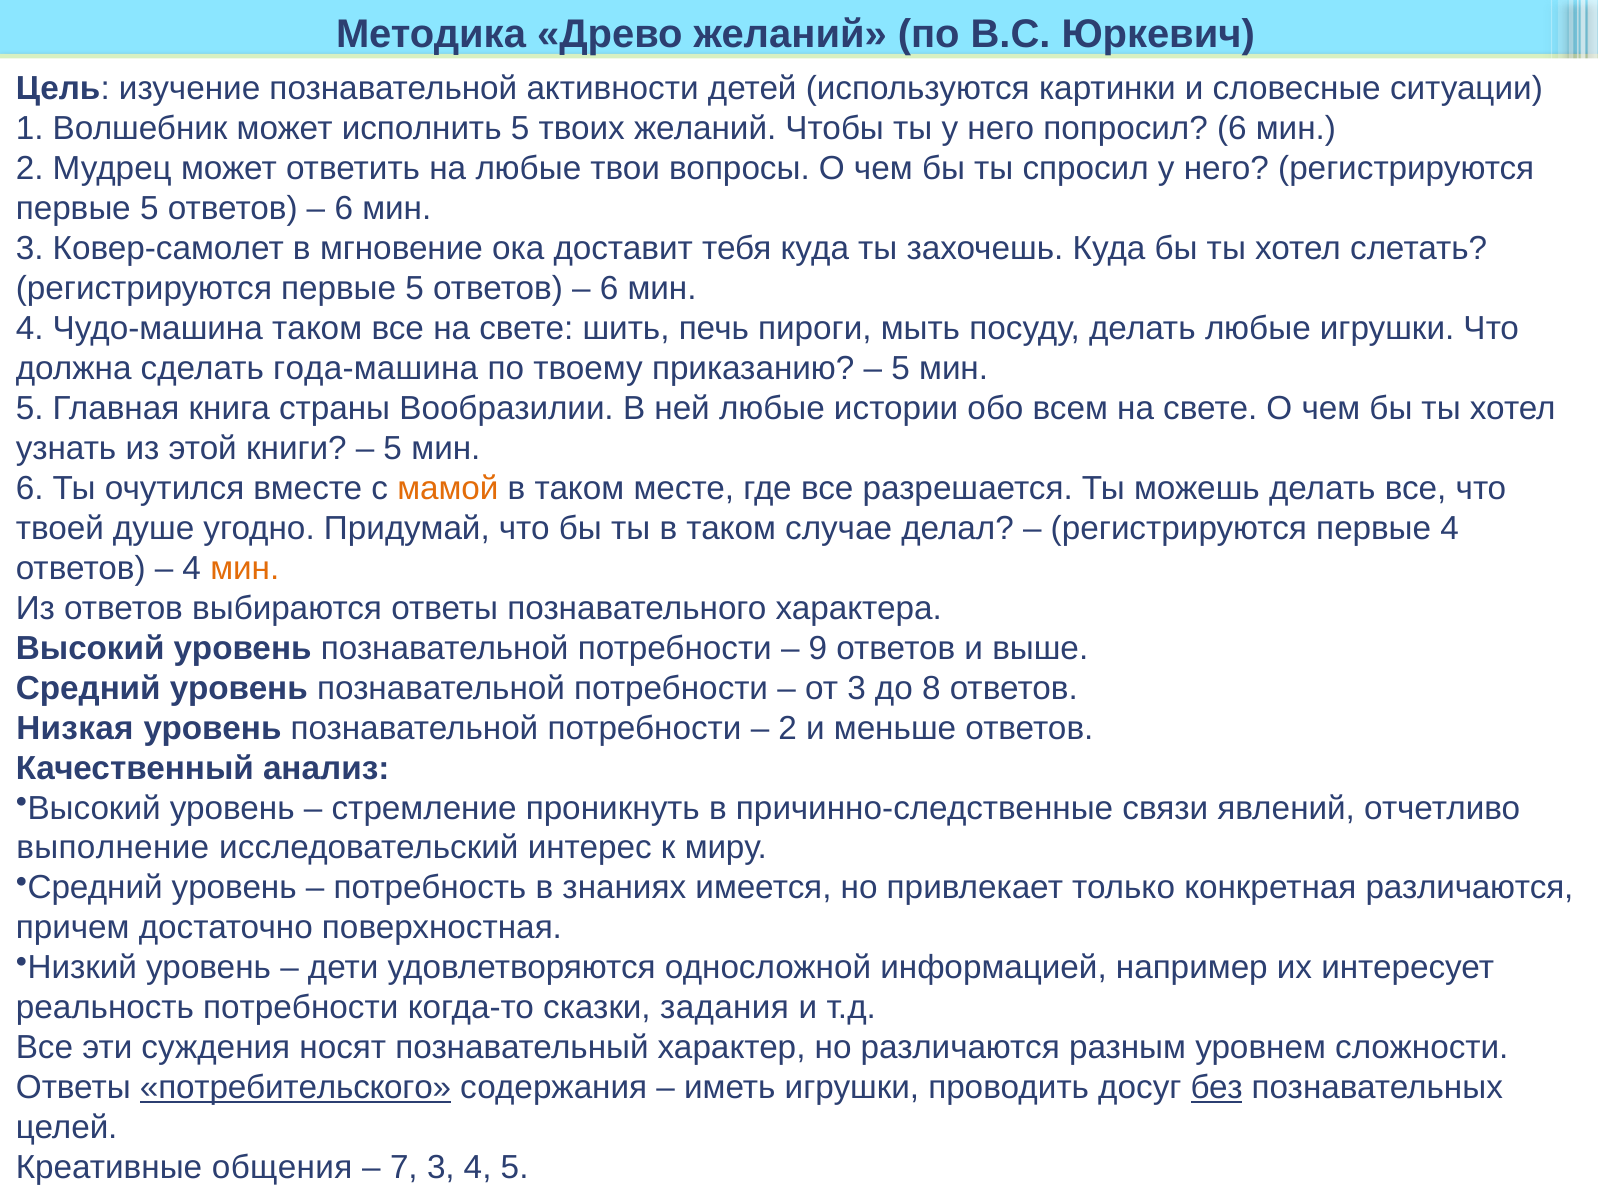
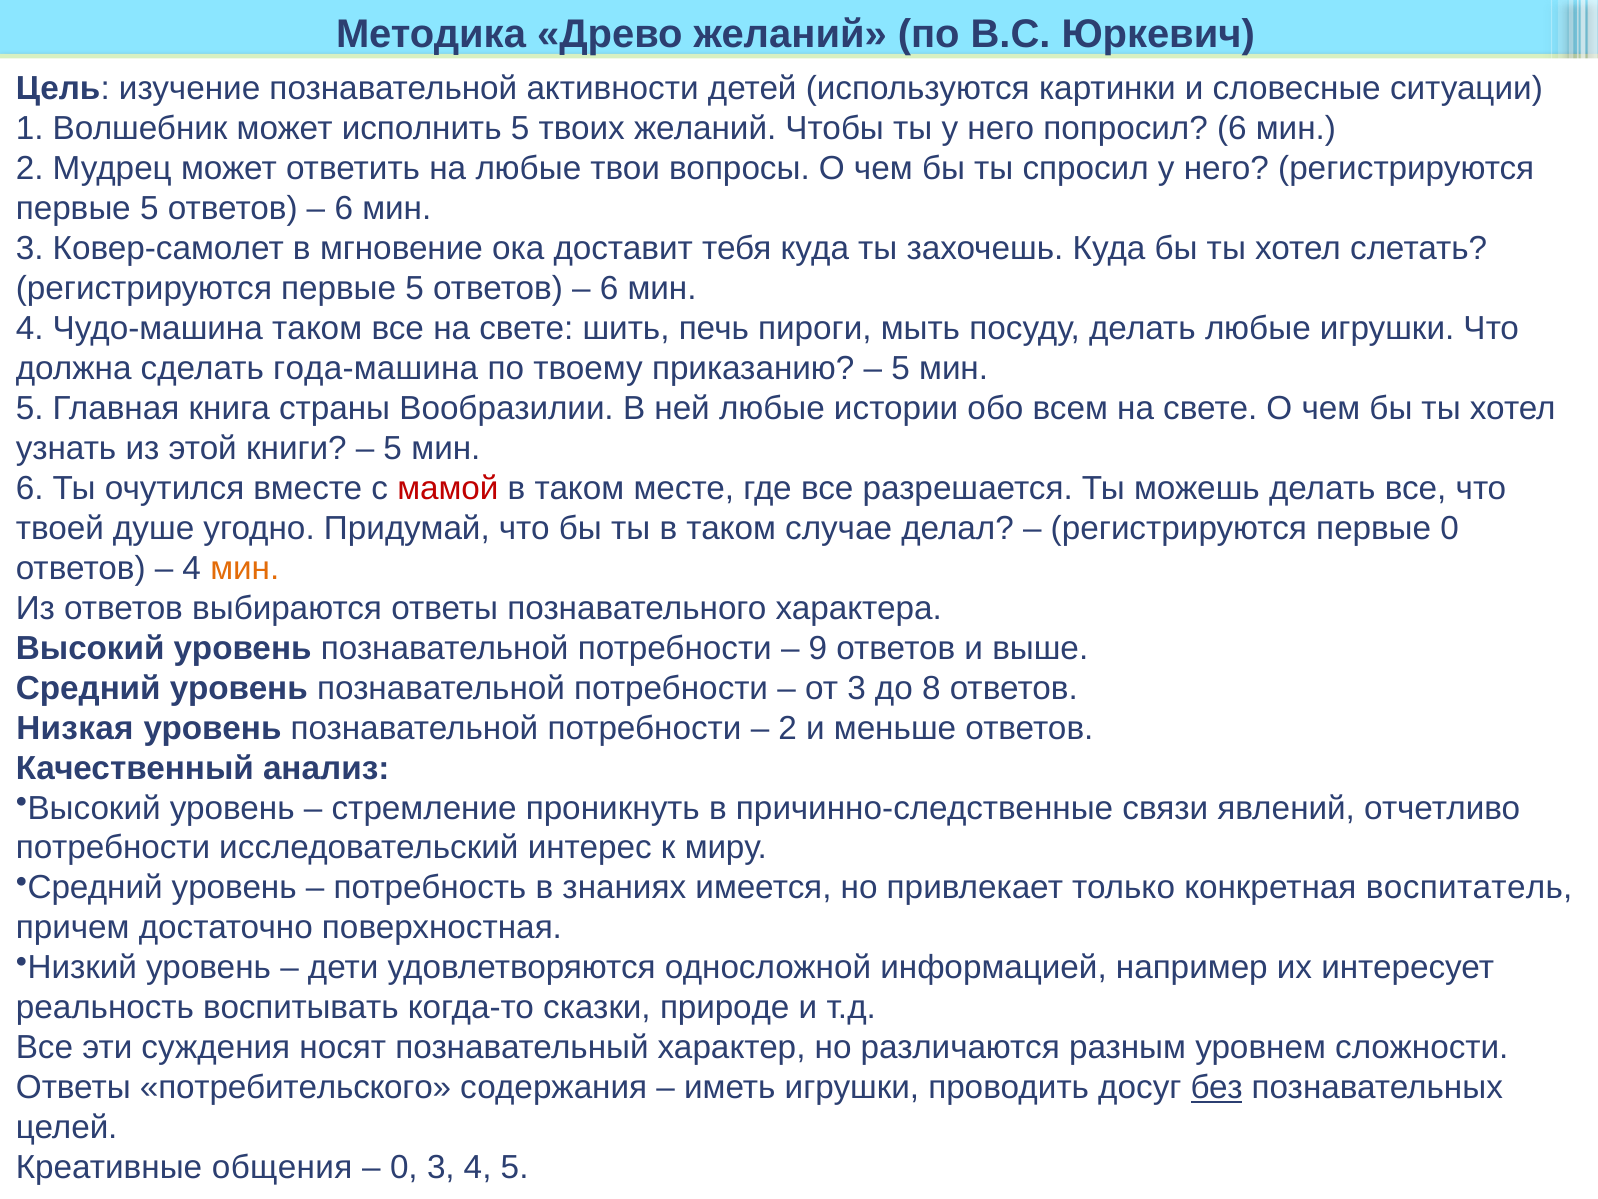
мамой colour: orange -> red
первые 4: 4 -> 0
выполнение at (113, 848): выполнение -> потребности
конкретная различаются: различаются -> воспитатель
реальность потребности: потребности -> воспитывать
задания: задания -> природе
потребительского underline: present -> none
7 at (404, 1167): 7 -> 0
